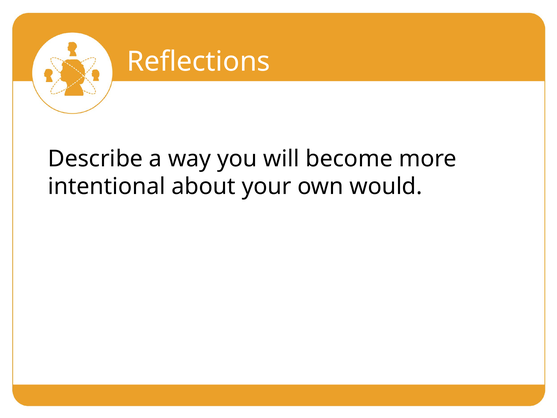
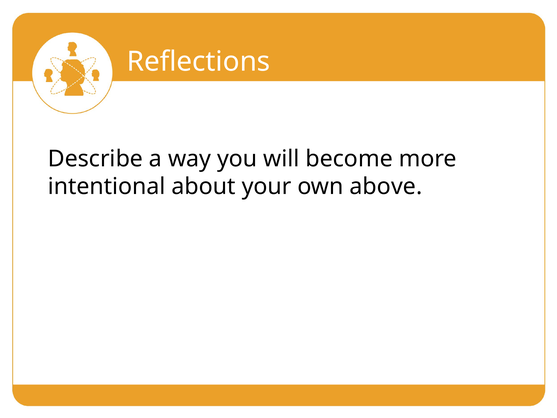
would: would -> above
